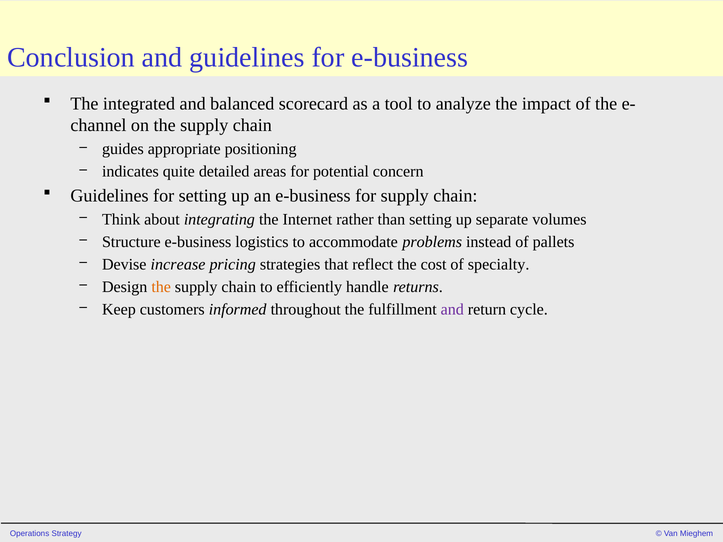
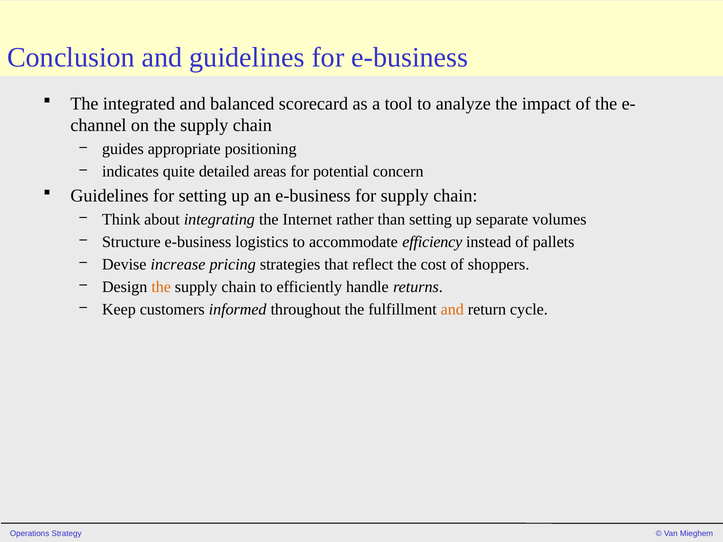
problems: problems -> efficiency
specialty: specialty -> shoppers
and at (452, 309) colour: purple -> orange
